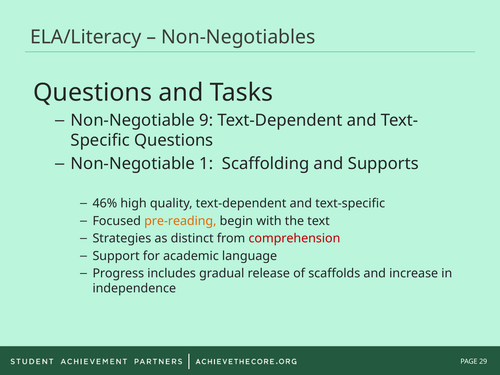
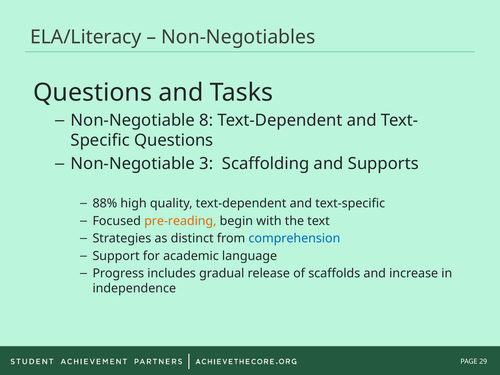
9: 9 -> 8
1: 1 -> 3
46%: 46% -> 88%
comprehension colour: red -> blue
